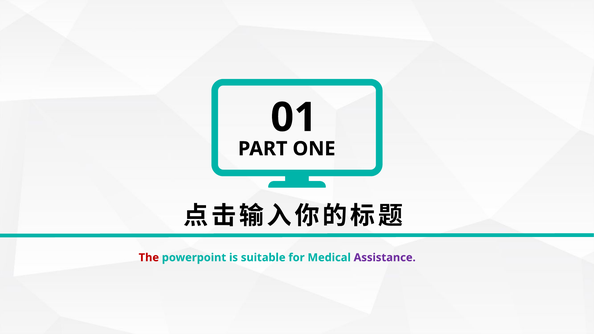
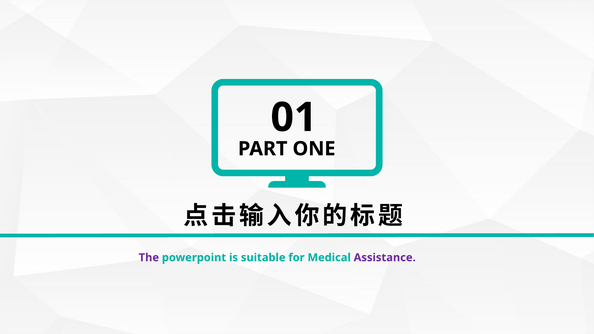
The colour: red -> purple
